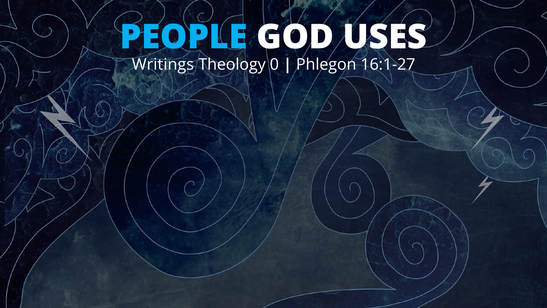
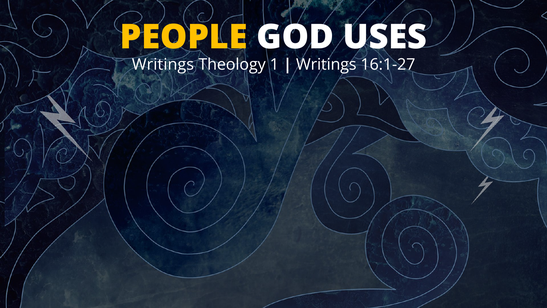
PEOPLE colour: light blue -> yellow
0: 0 -> 1
Phlegon at (326, 64): Phlegon -> Writings
